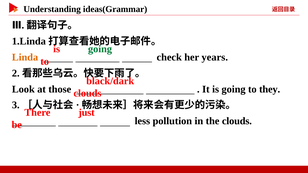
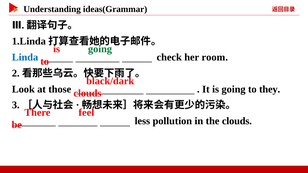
Linda colour: orange -> blue
years: years -> room
just: just -> feel
